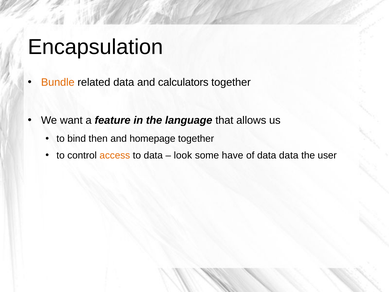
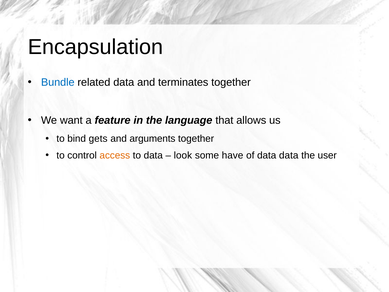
Bundle colour: orange -> blue
calculators: calculators -> terminates
then: then -> gets
homepage: homepage -> arguments
